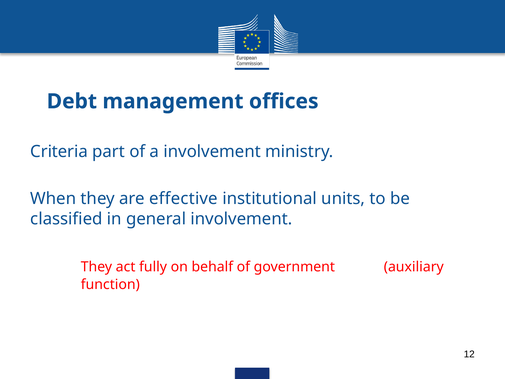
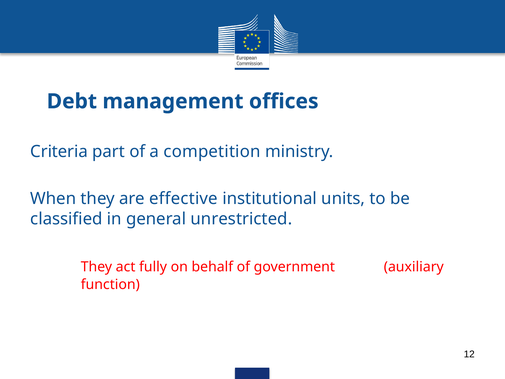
a involvement: involvement -> competition
general involvement: involvement -> unrestricted
